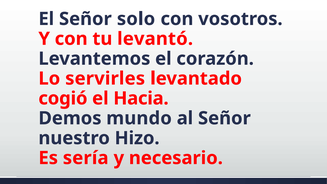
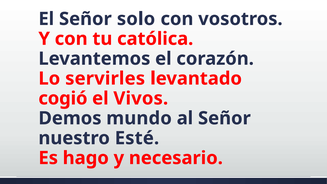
levantó: levantó -> católica
Hacia: Hacia -> Vivos
Hizo: Hizo -> Esté
sería: sería -> hago
